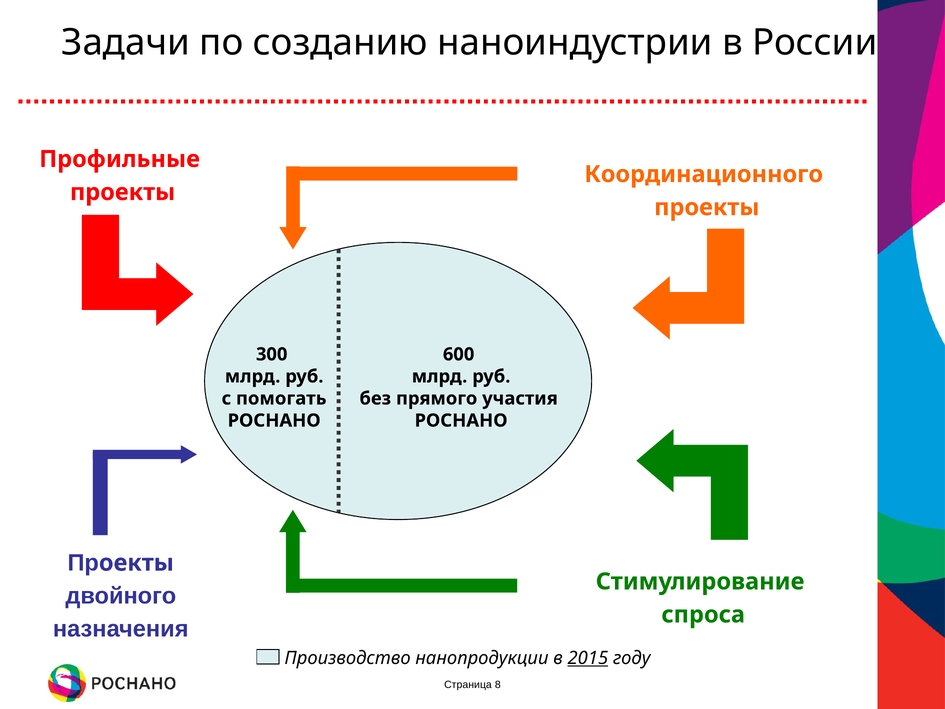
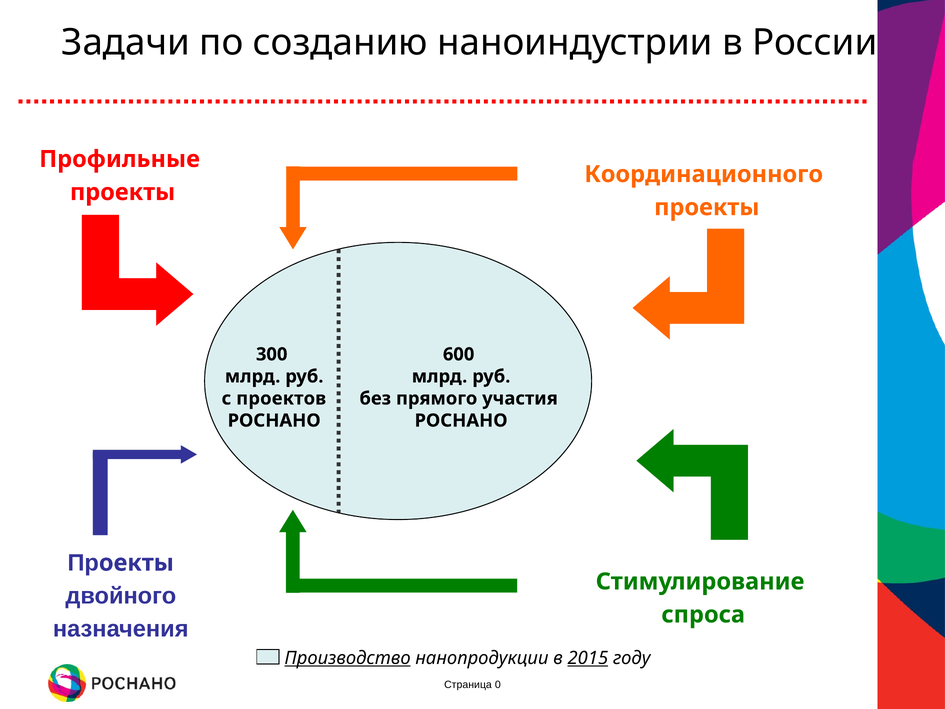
помогать: помогать -> проектов
Производство underline: none -> present
8: 8 -> 0
